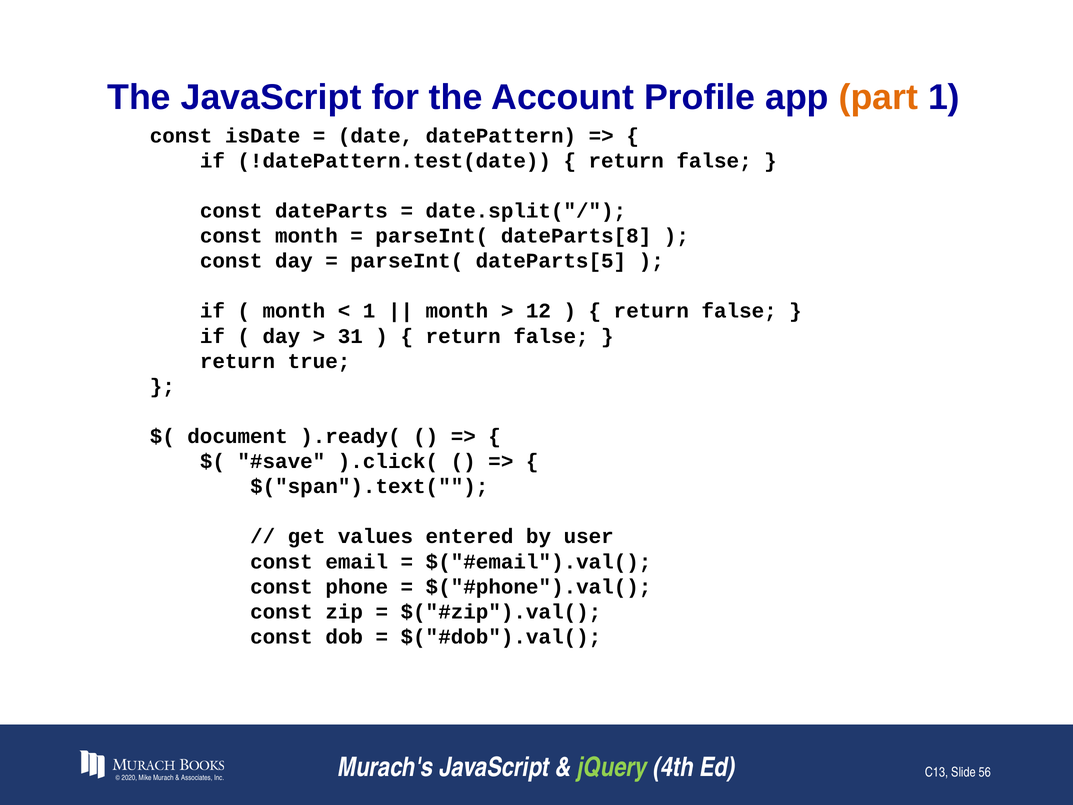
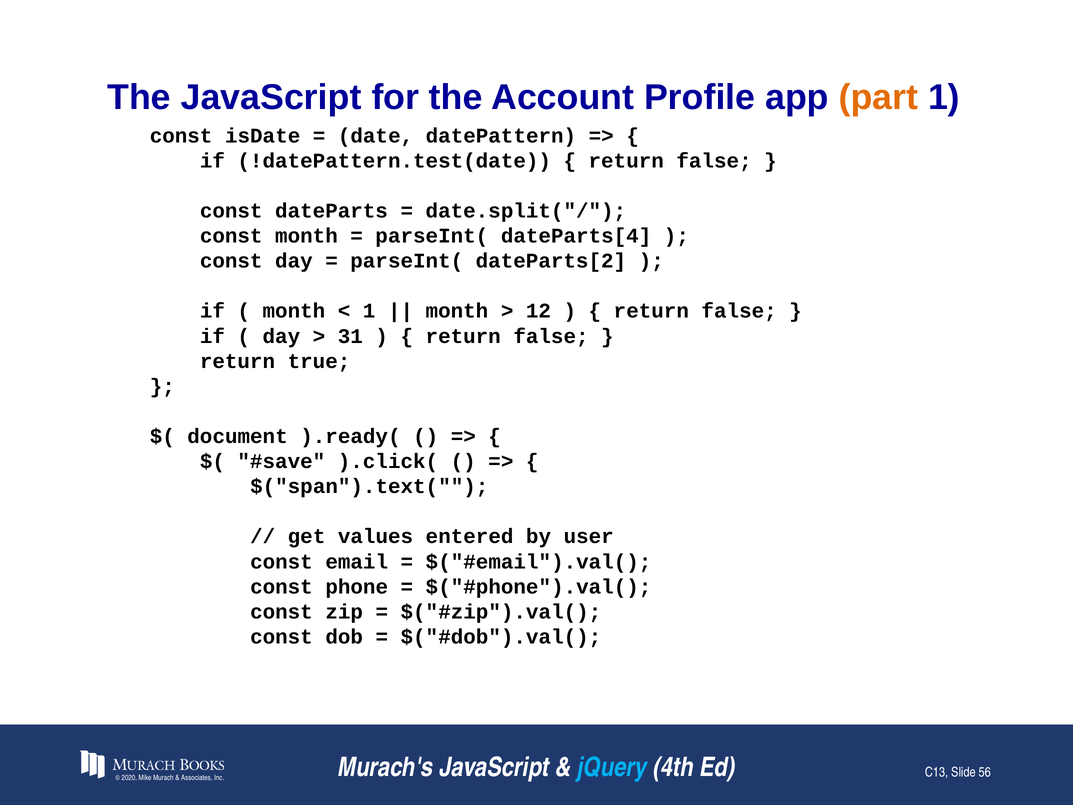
dateParts[8: dateParts[8 -> dateParts[4
dateParts[5: dateParts[5 -> dateParts[2
jQuery colour: light green -> light blue
